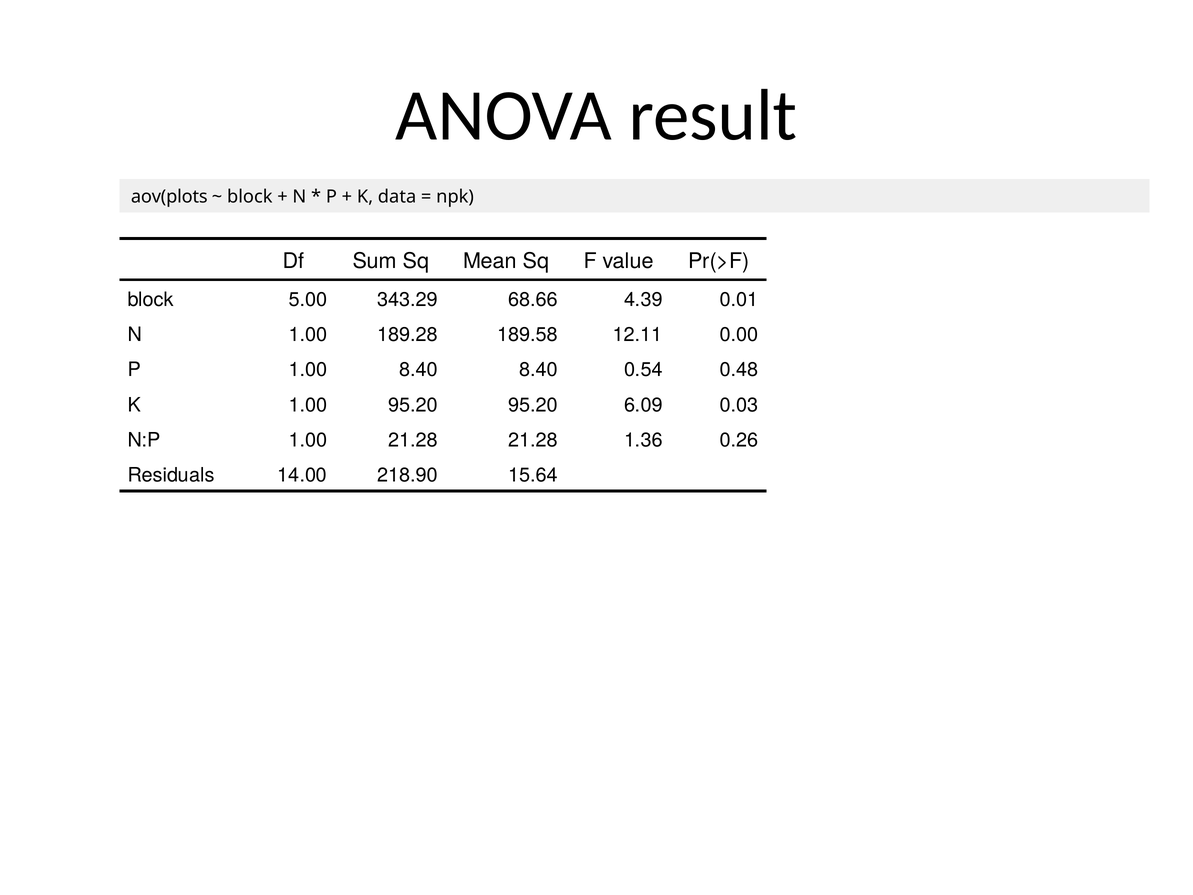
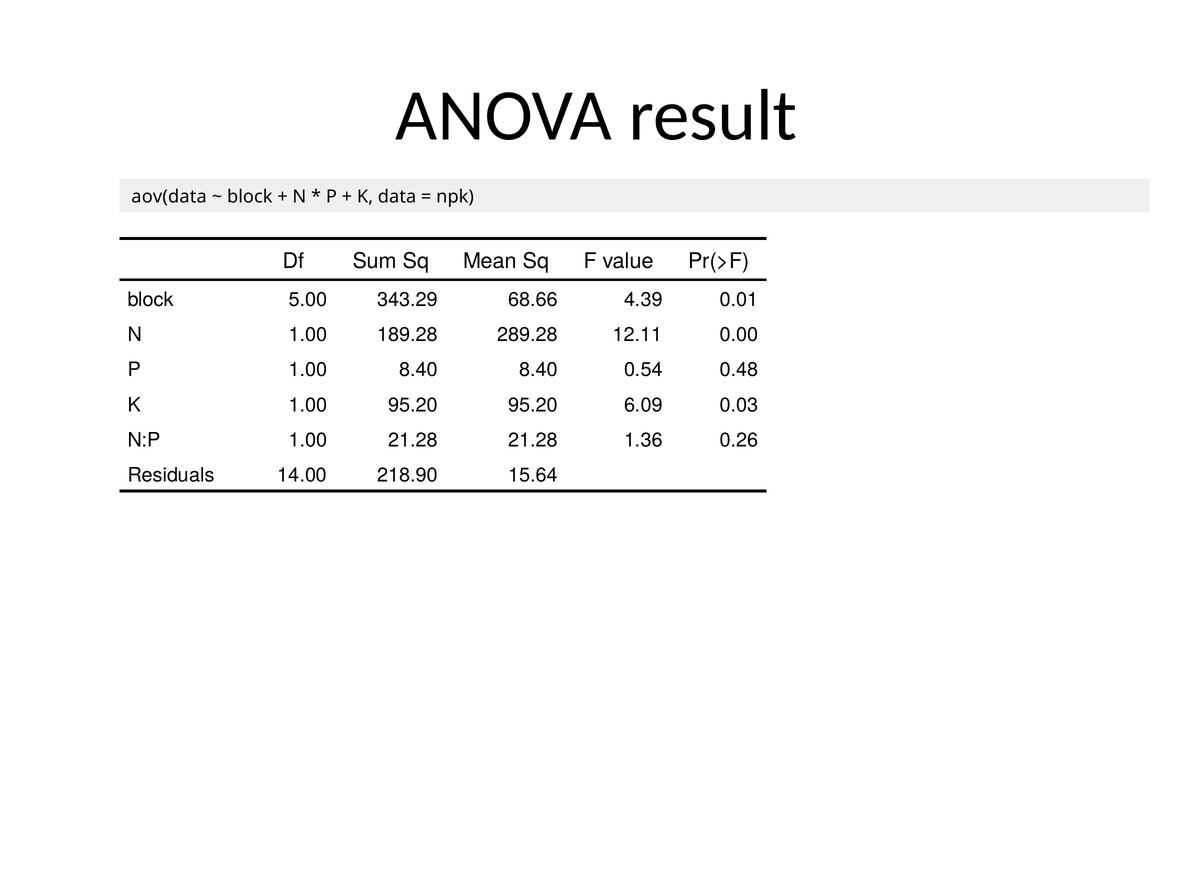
aov(plots: aov(plots -> aov(data
189.58: 189.58 -> 289.28
